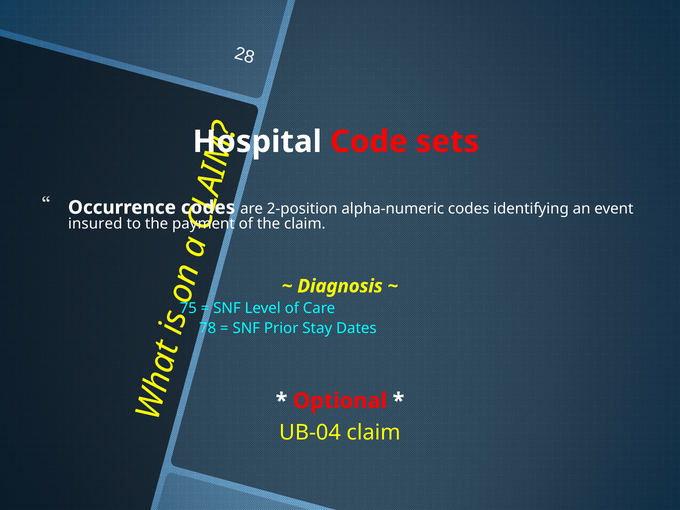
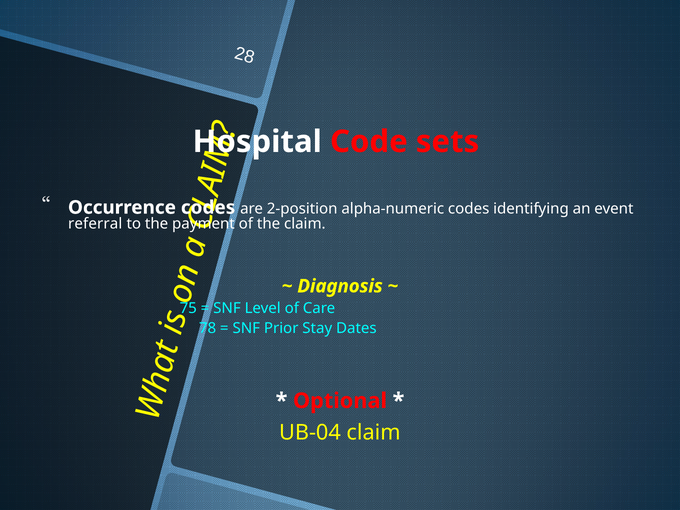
insured: insured -> referral
